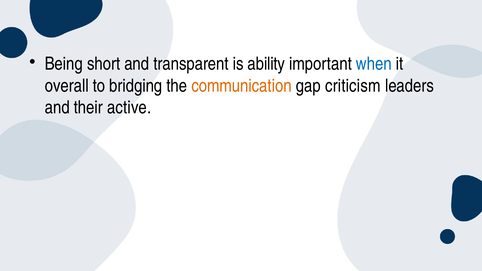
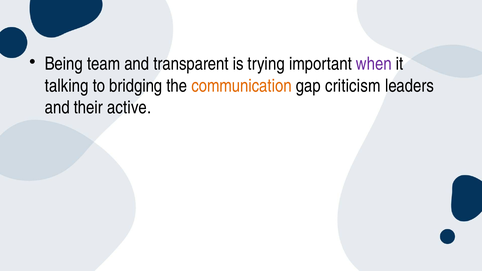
short: short -> team
ability: ability -> trying
when colour: blue -> purple
overall: overall -> talking
